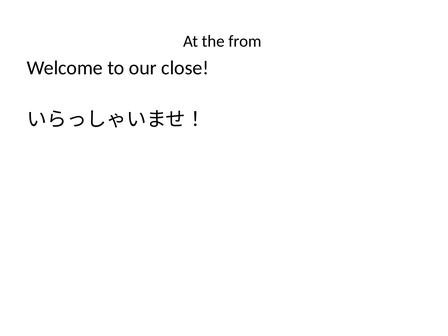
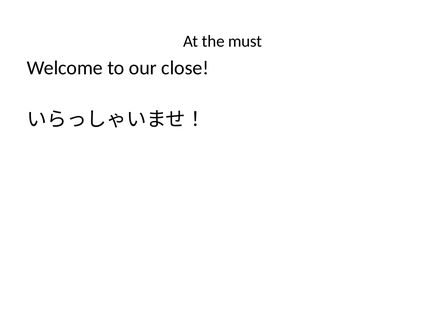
from: from -> must
